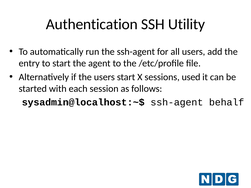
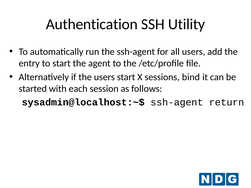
used: used -> bind
behalf: behalf -> return
